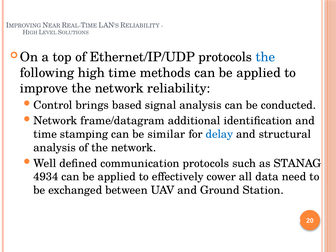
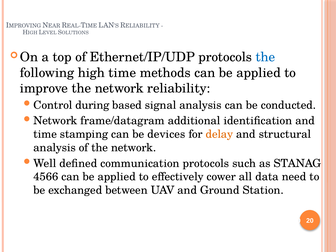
brings: brings -> during
similar: similar -> devices
delay colour: blue -> orange
4934: 4934 -> 4566
